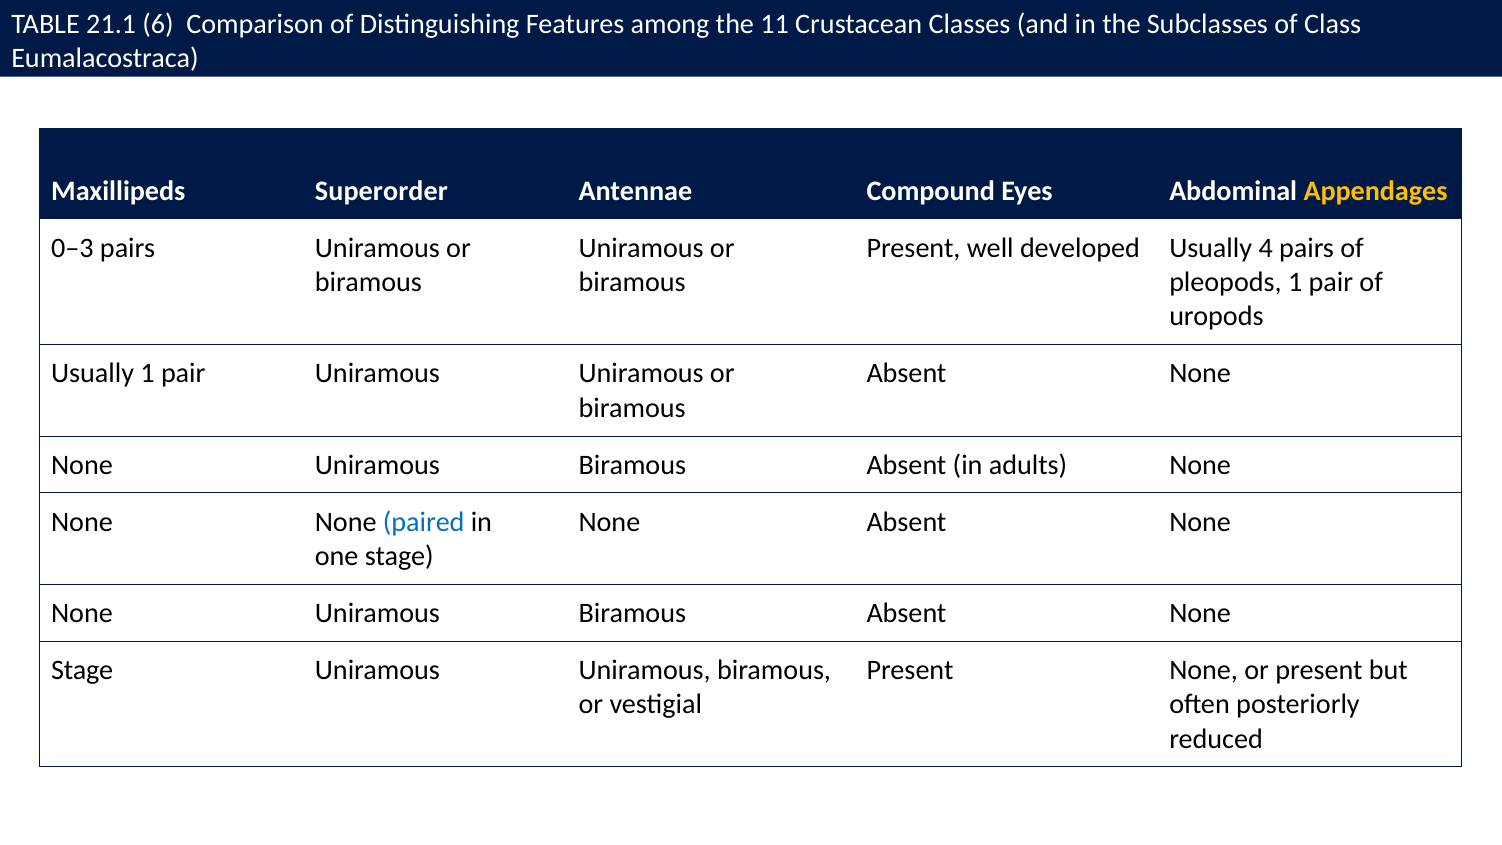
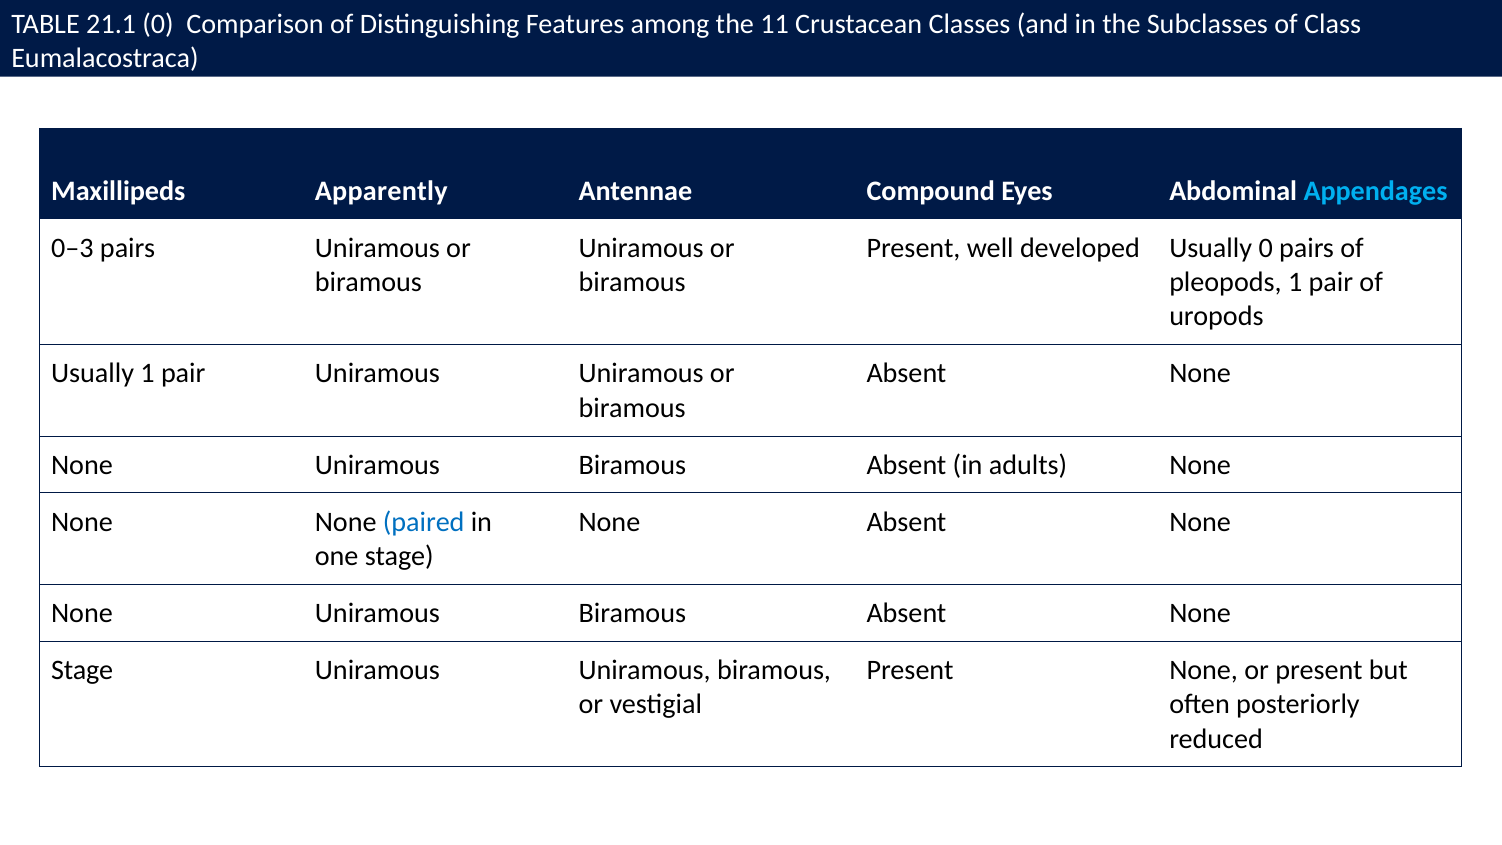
21.1 6: 6 -> 0
Superorder: Superorder -> Apparently
Appendages colour: yellow -> light blue
Usually 4: 4 -> 0
